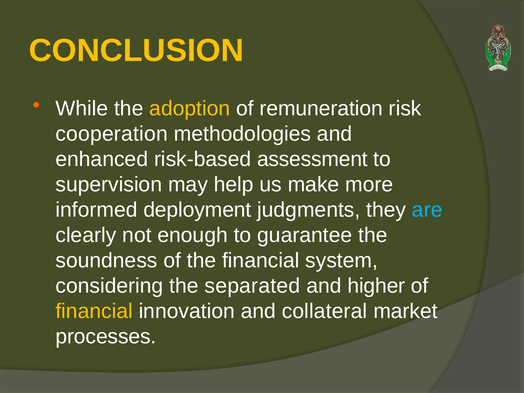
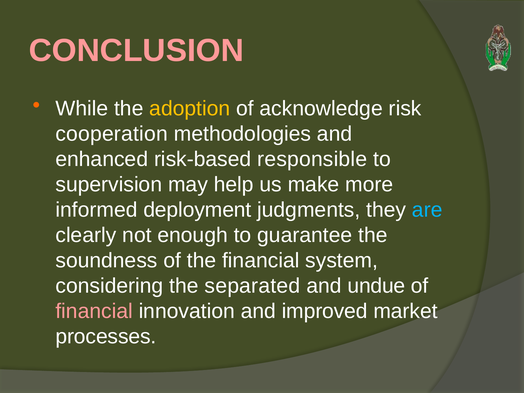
CONCLUSION colour: yellow -> pink
remuneration: remuneration -> acknowledge
assessment: assessment -> responsible
higher: higher -> undue
financial at (94, 311) colour: yellow -> pink
collateral: collateral -> improved
